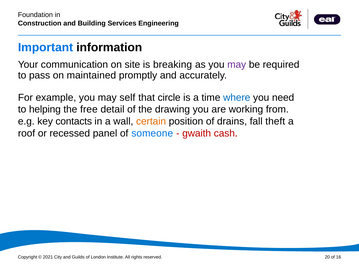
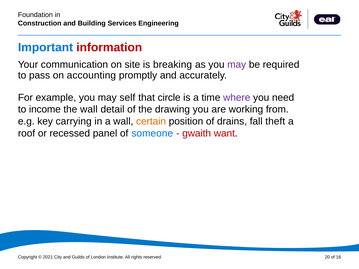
information colour: black -> red
maintained: maintained -> accounting
where colour: blue -> purple
helping: helping -> income
the free: free -> wall
contacts: contacts -> carrying
cash: cash -> want
